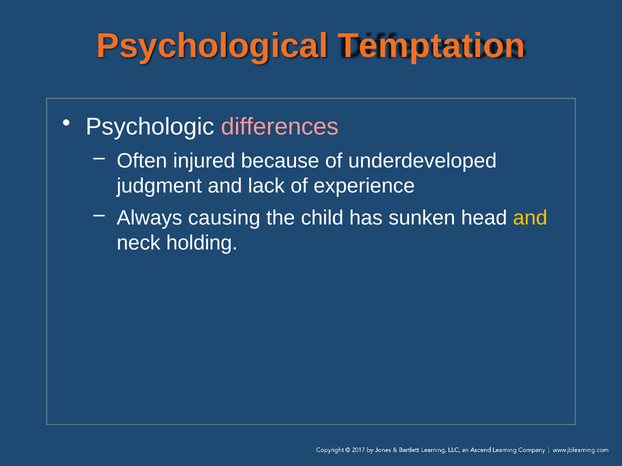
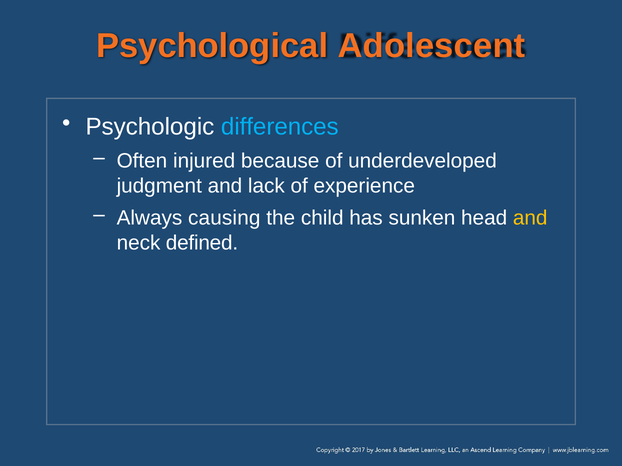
Temptation: Temptation -> Adolescent
differences colour: pink -> light blue
holding: holding -> defined
